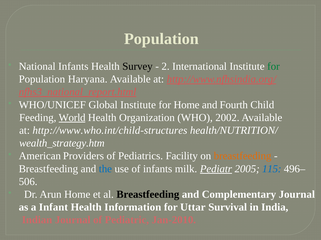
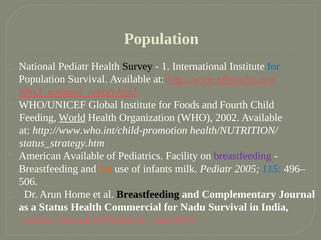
National Infants: Infants -> Pediatr
2: 2 -> 1
for at (273, 67) colour: green -> blue
Population Haryana: Haryana -> Survival
for Home: Home -> Foods
http://www.who.int/child-structures: http://www.who.int/child-structures -> http://www.who.int/child-promotion
wealth_strategy.htm: wealth_strategy.htm -> status_strategy.htm
American Providers: Providers -> Available
breastfeeding at (243, 156) colour: orange -> purple
the colour: blue -> orange
Pediatr at (216, 169) underline: present -> none
Infant: Infant -> Status
Information: Information -> Commercial
Uttar: Uttar -> Nadu
